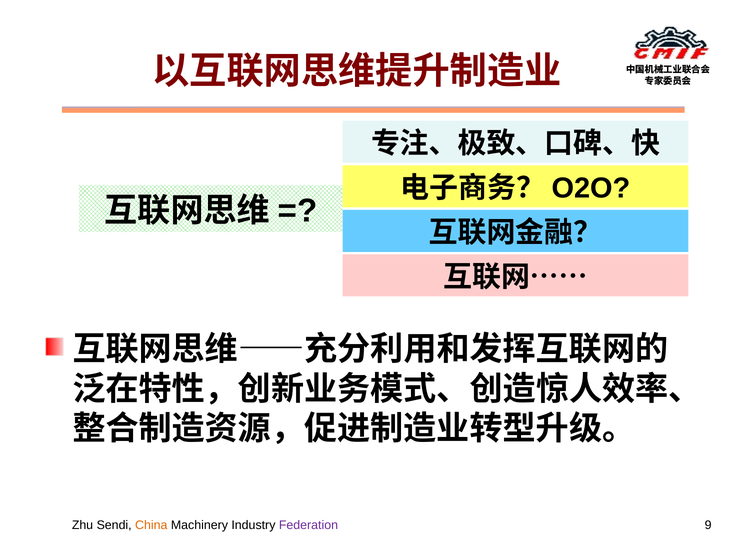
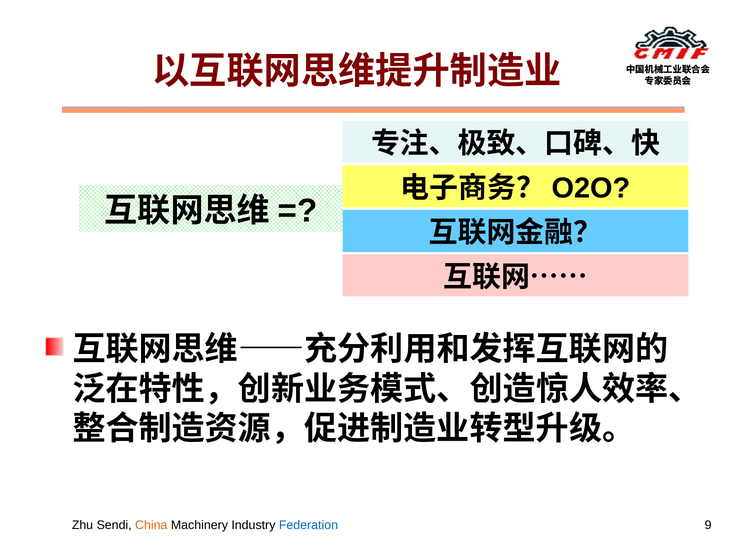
Federation colour: purple -> blue
